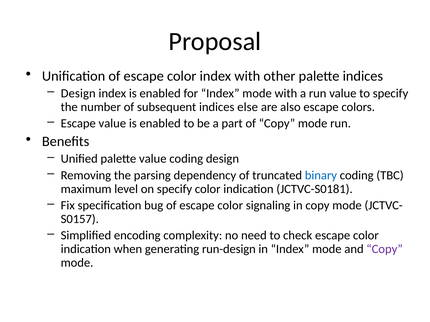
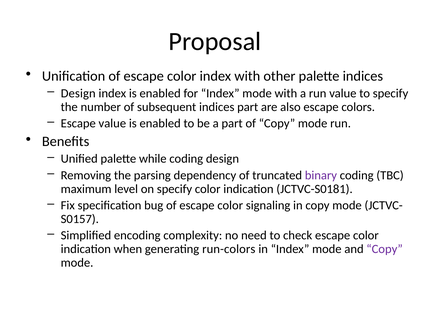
indices else: else -> part
palette value: value -> while
binary colour: blue -> purple
run-design: run-design -> run-colors
